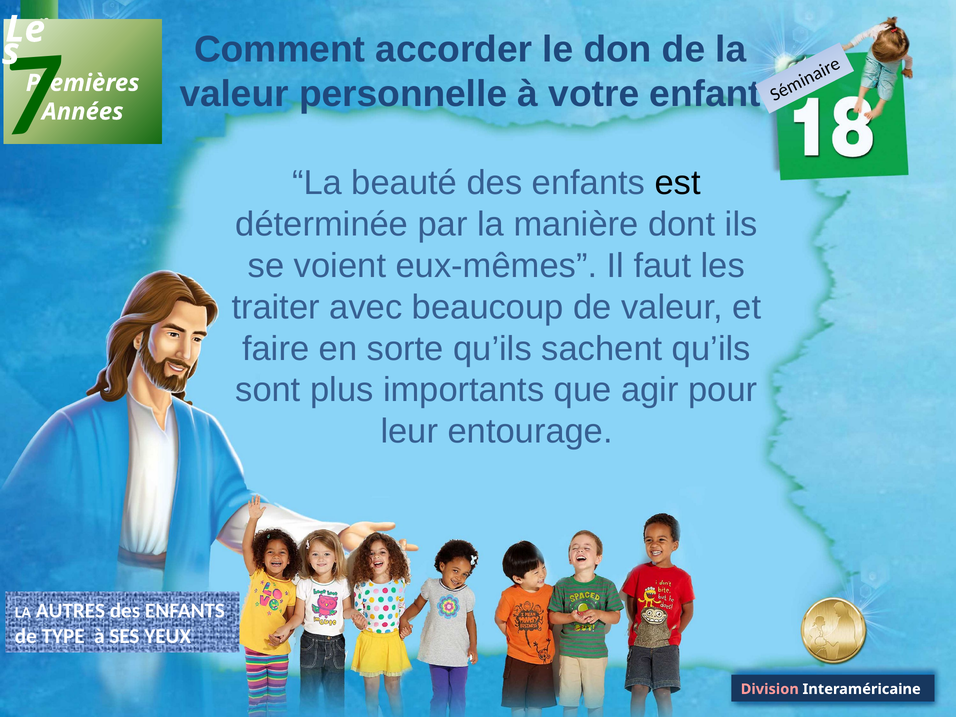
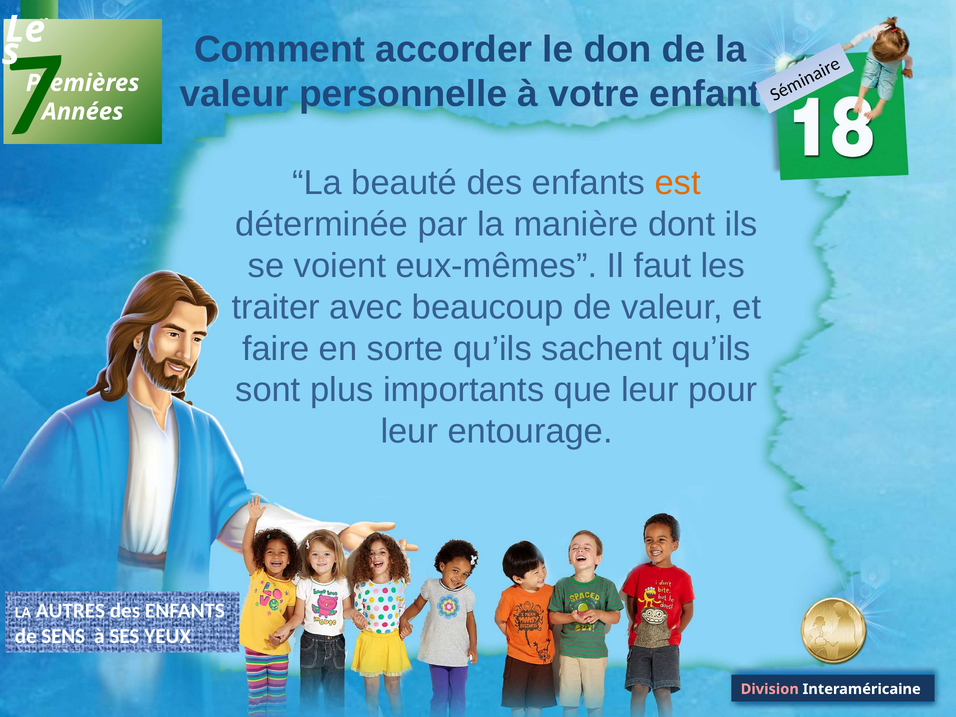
est colour: black -> orange
que agir: agir -> leur
TYPE: TYPE -> SENS
